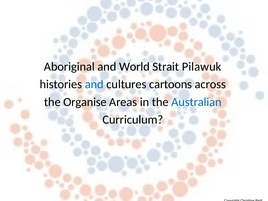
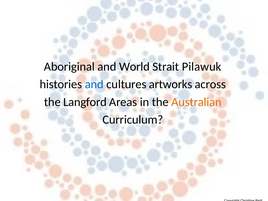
cartoons: cartoons -> artworks
Organise: Organise -> Langford
Australian colour: blue -> orange
